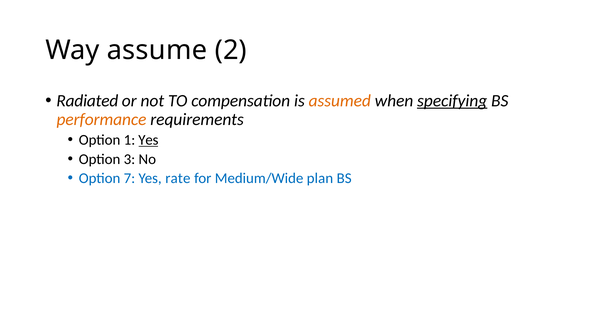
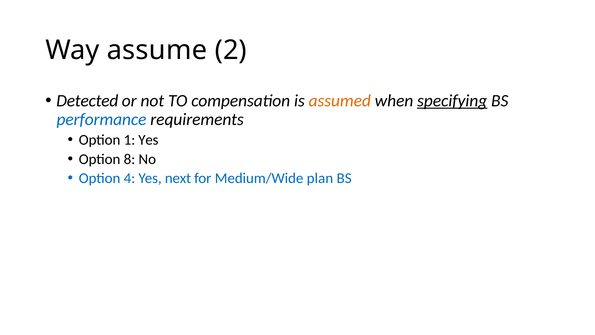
Radiated: Radiated -> Detected
performance colour: orange -> blue
Yes at (148, 140) underline: present -> none
3: 3 -> 8
7: 7 -> 4
rate: rate -> next
